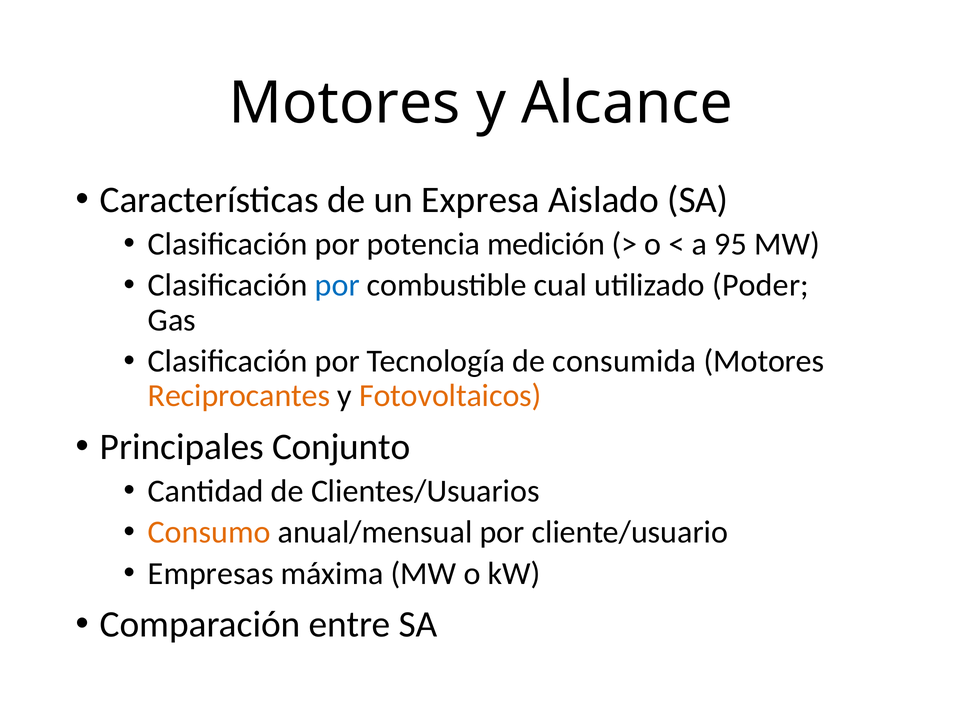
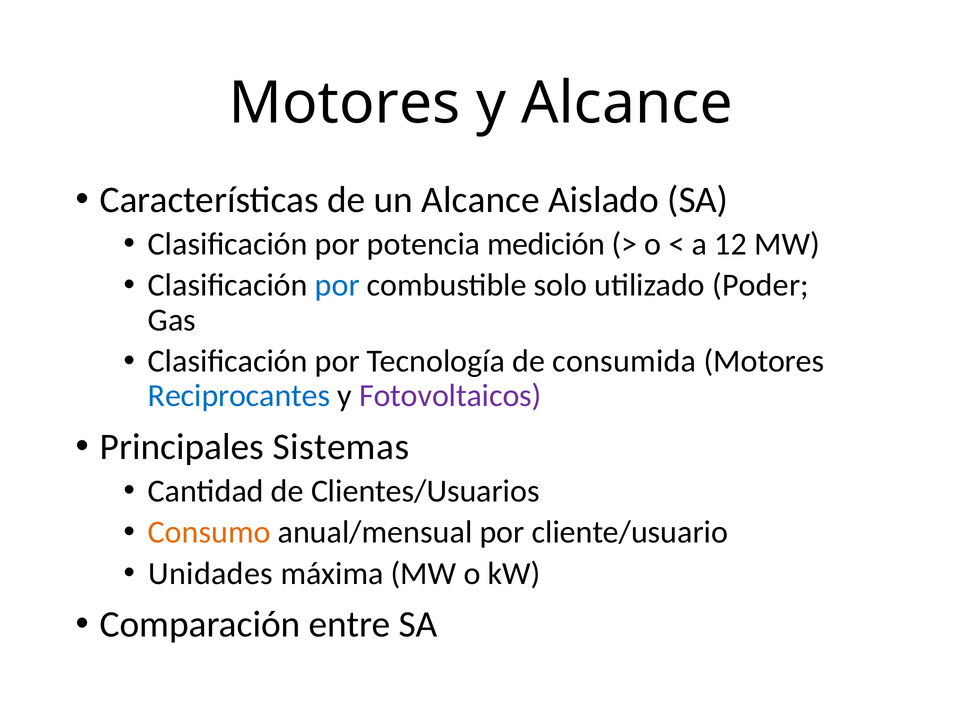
un Expresa: Expresa -> Alcance
95: 95 -> 12
cual: cual -> solo
Reciprocantes colour: orange -> blue
Fotovoltaicos colour: orange -> purple
Conjunto: Conjunto -> Sistemas
Empresas: Empresas -> Unidades
